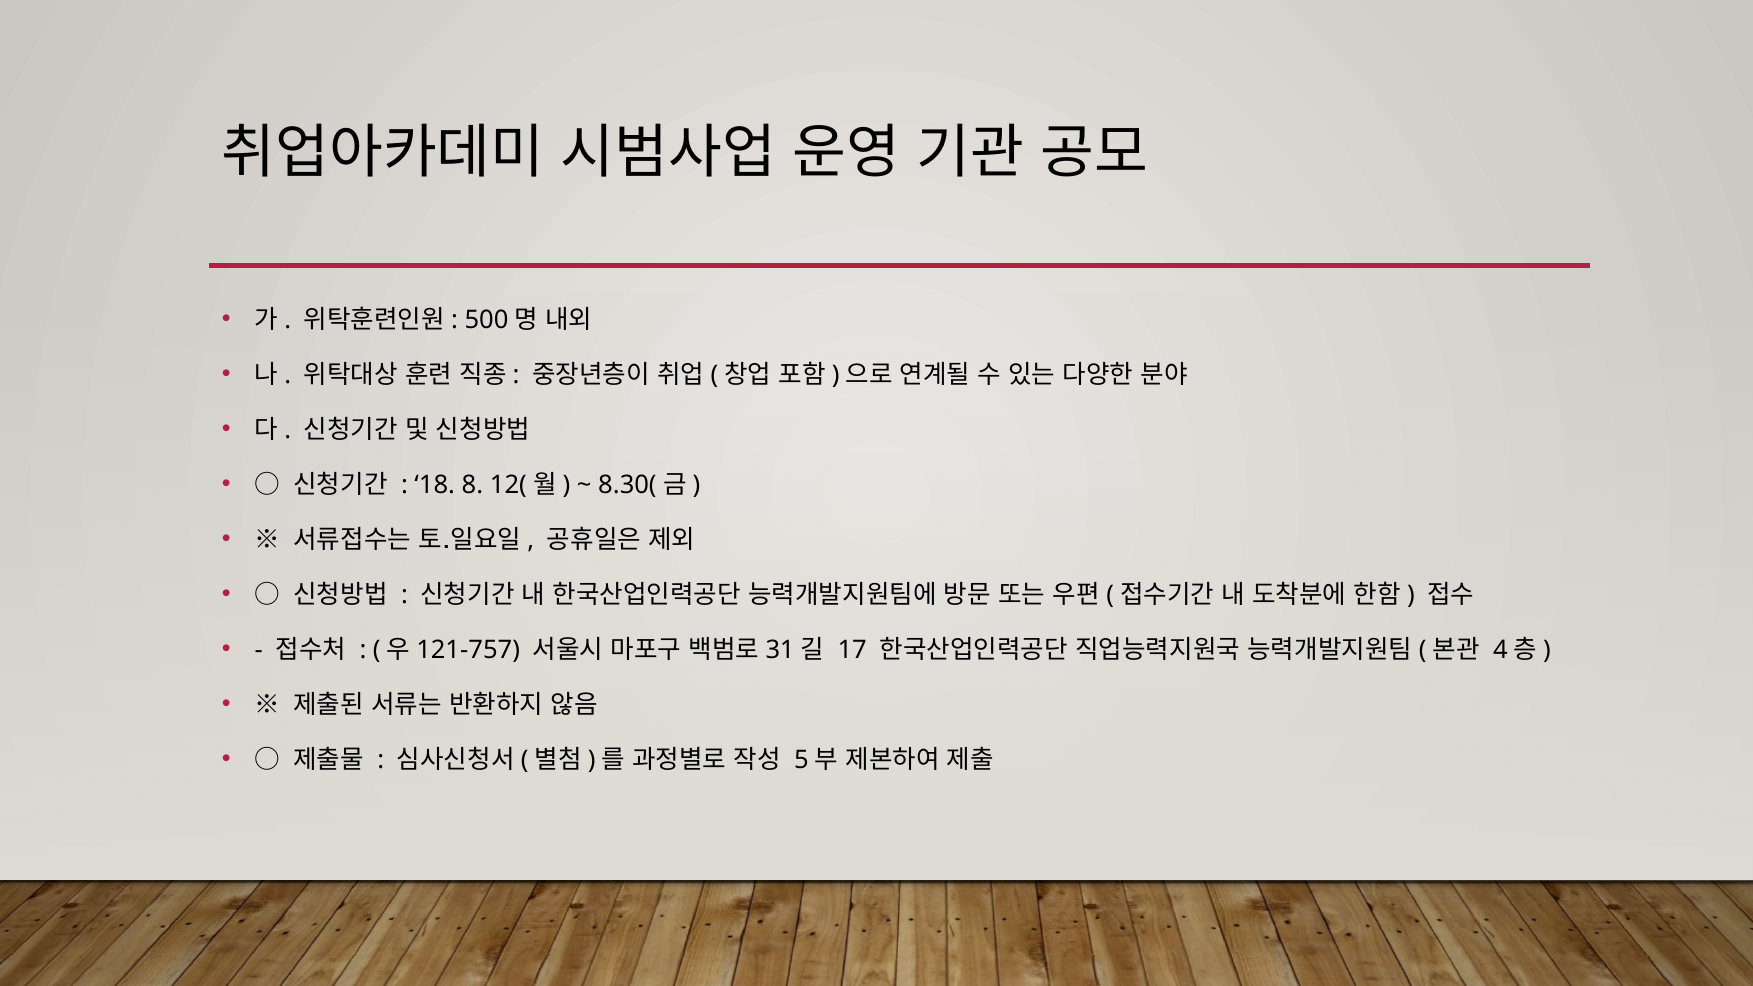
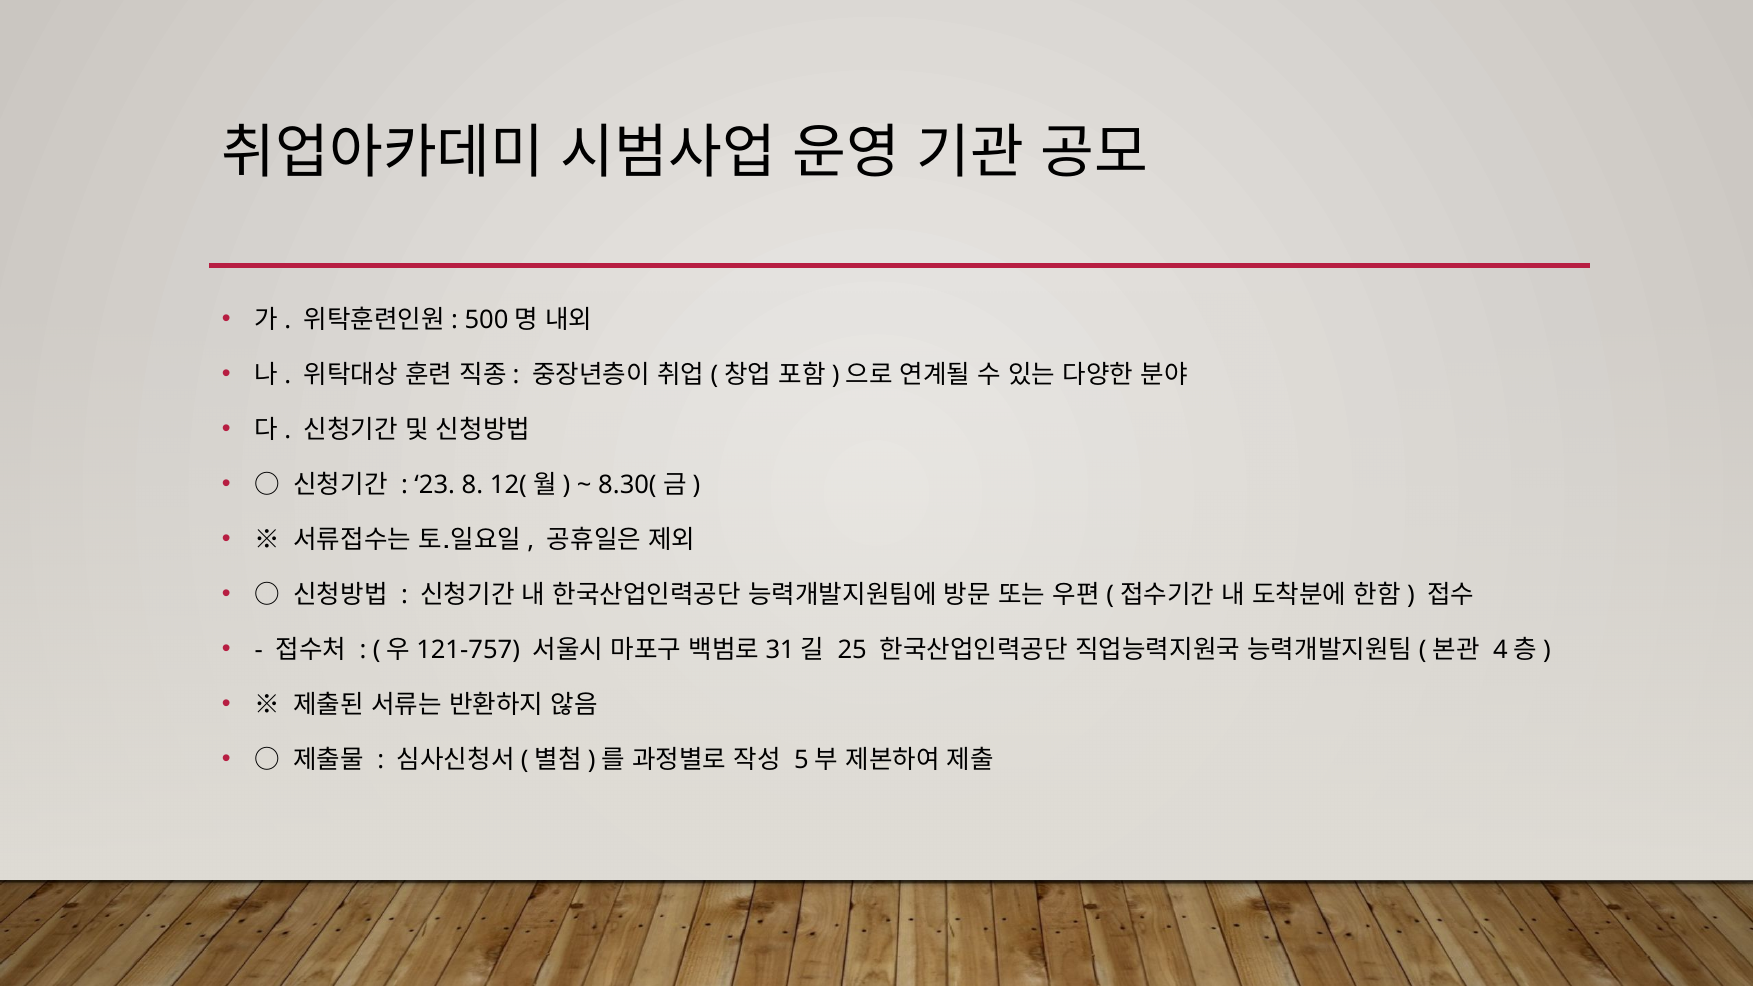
18: 18 -> 23
17: 17 -> 25
